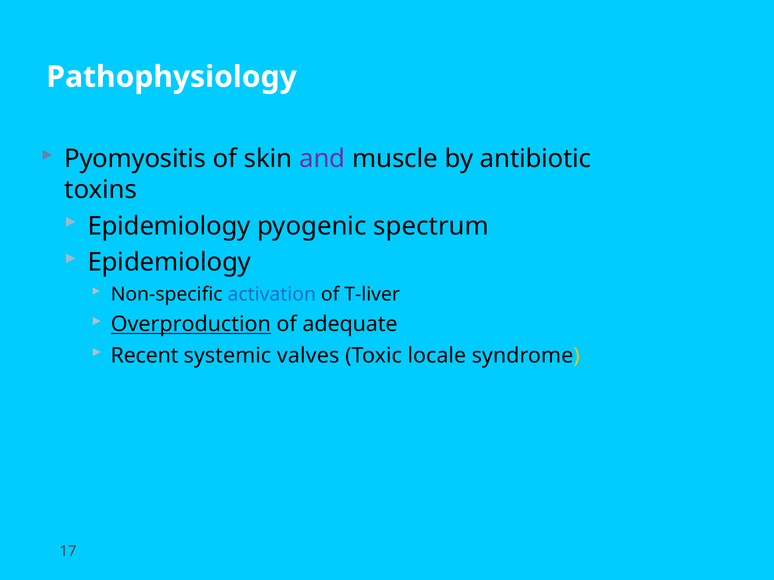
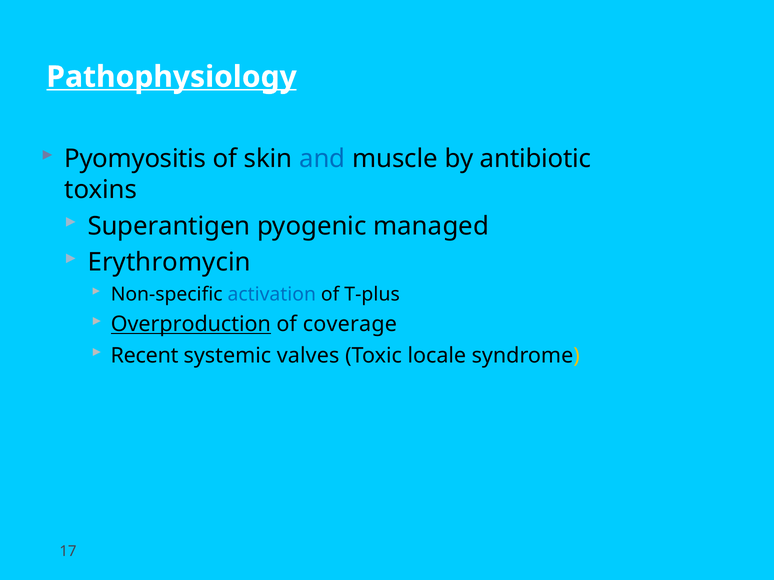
Pathophysiology underline: none -> present
and colour: purple -> blue
Epidemiology at (169, 226): Epidemiology -> Superantigen
spectrum: spectrum -> managed
Epidemiology at (169, 263): Epidemiology -> Erythromycin
T-liver: T-liver -> T-plus
adequate: adequate -> coverage
